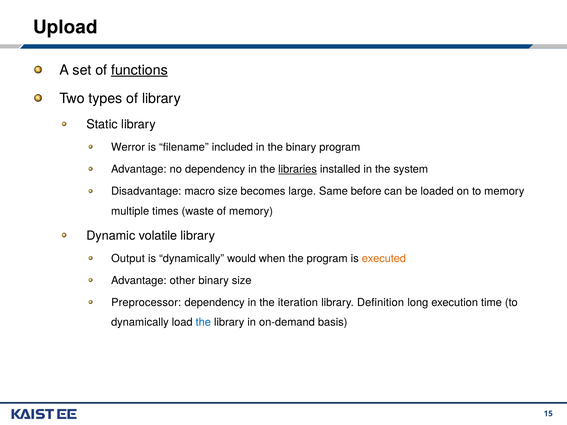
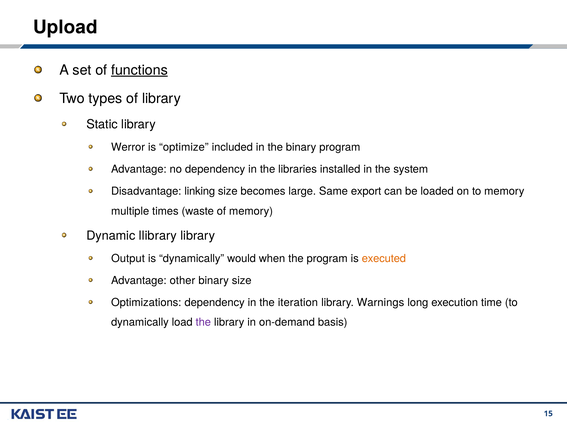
filename: filename -> optimize
libraries underline: present -> none
macro: macro -> linking
before: before -> export
volatile: volatile -> llibrary
Preprocessor: Preprocessor -> Optimizations
Definition: Definition -> Warnings
the at (203, 322) colour: blue -> purple
